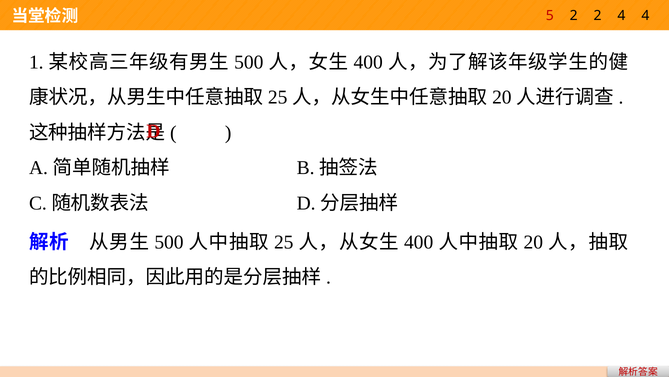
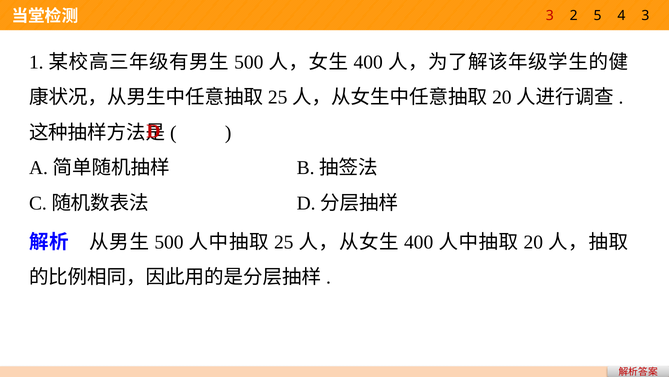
5 at (550, 16): 5 -> 3
2 2: 2 -> 5
4 4: 4 -> 3
